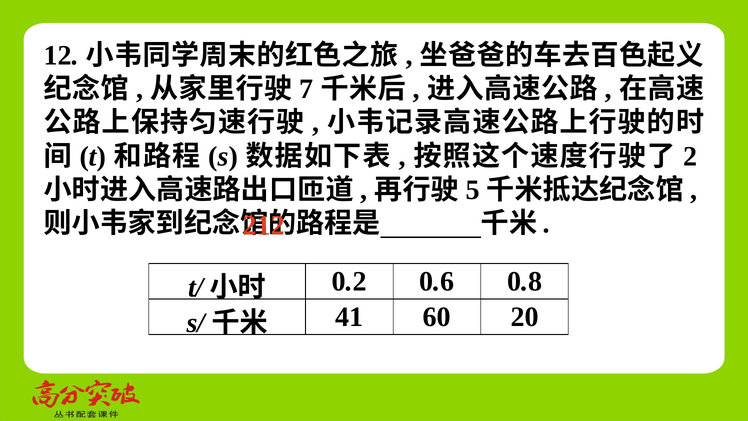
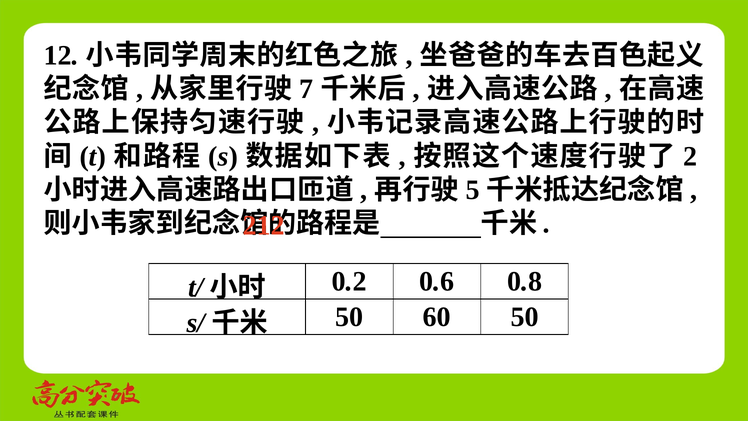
41 at (349, 317): 41 -> 50
60 20: 20 -> 50
